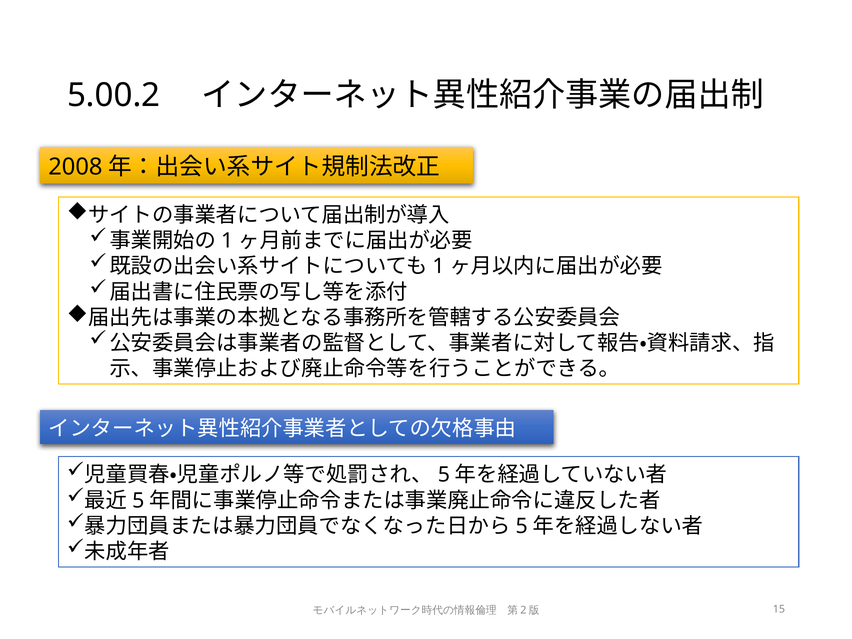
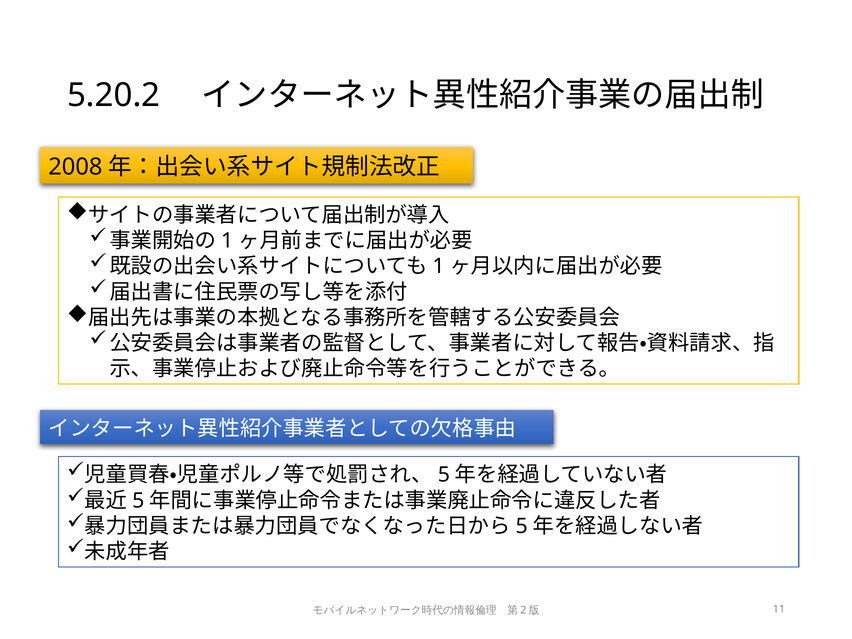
5.00.2: 5.00.2 -> 5.20.2
15: 15 -> 11
